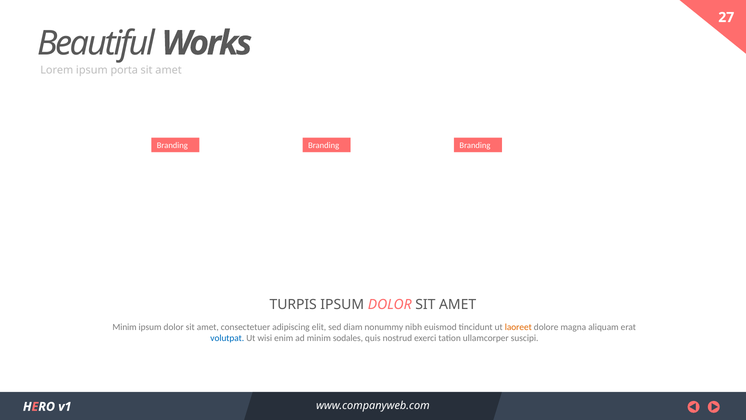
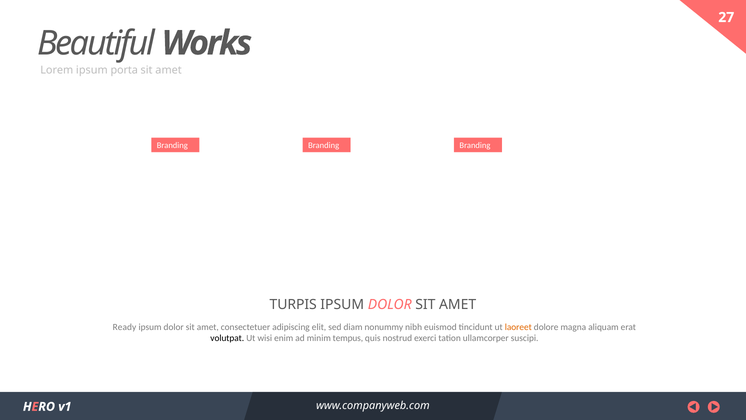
Minim at (125, 327): Minim -> Ready
volutpat colour: blue -> black
sodales: sodales -> tempus
